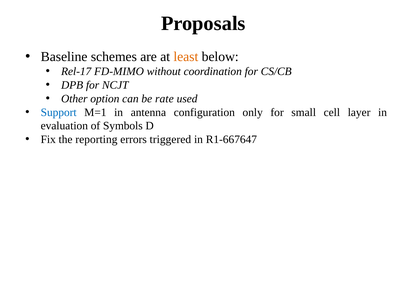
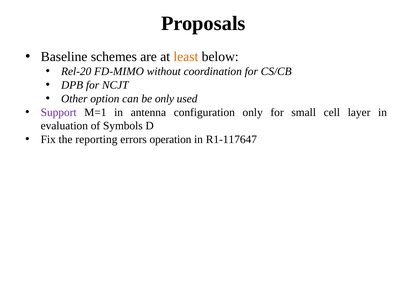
Rel-17: Rel-17 -> Rel-20
be rate: rate -> only
Support colour: blue -> purple
triggered: triggered -> operation
R1-667647: R1-667647 -> R1-117647
